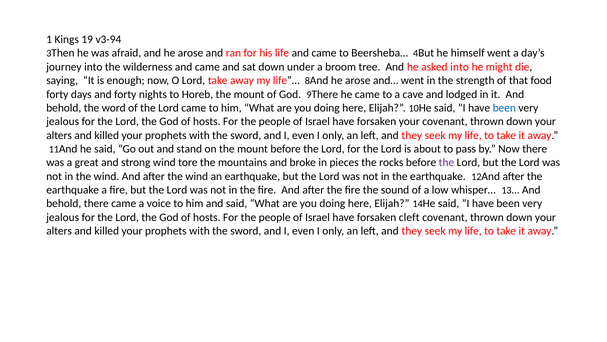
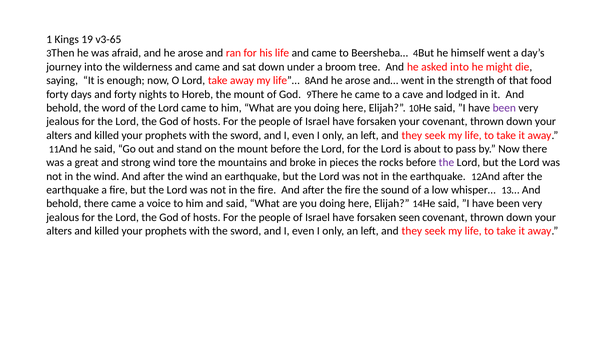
v3-94: v3-94 -> v3-65
been at (504, 108) colour: blue -> purple
cleft: cleft -> seen
